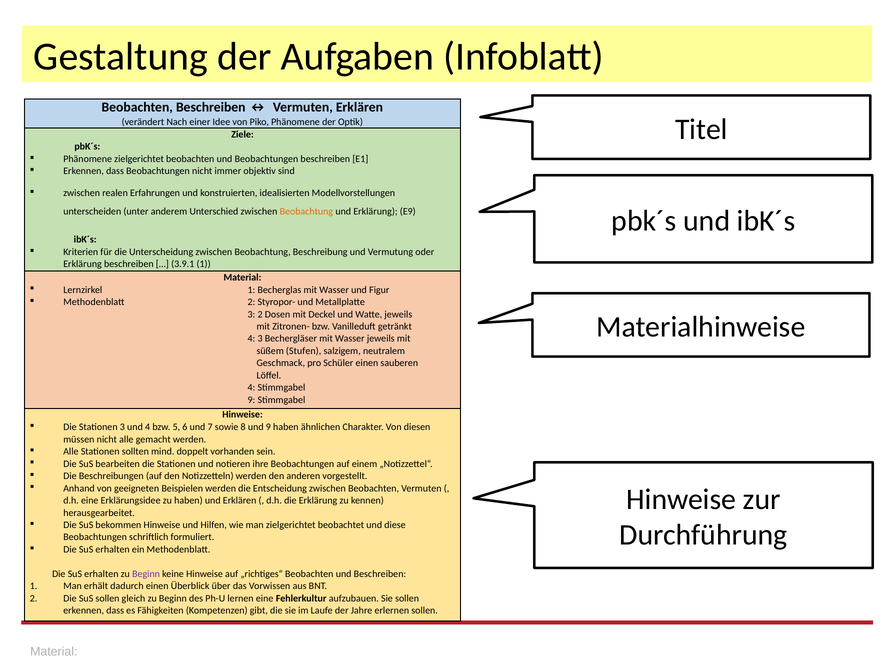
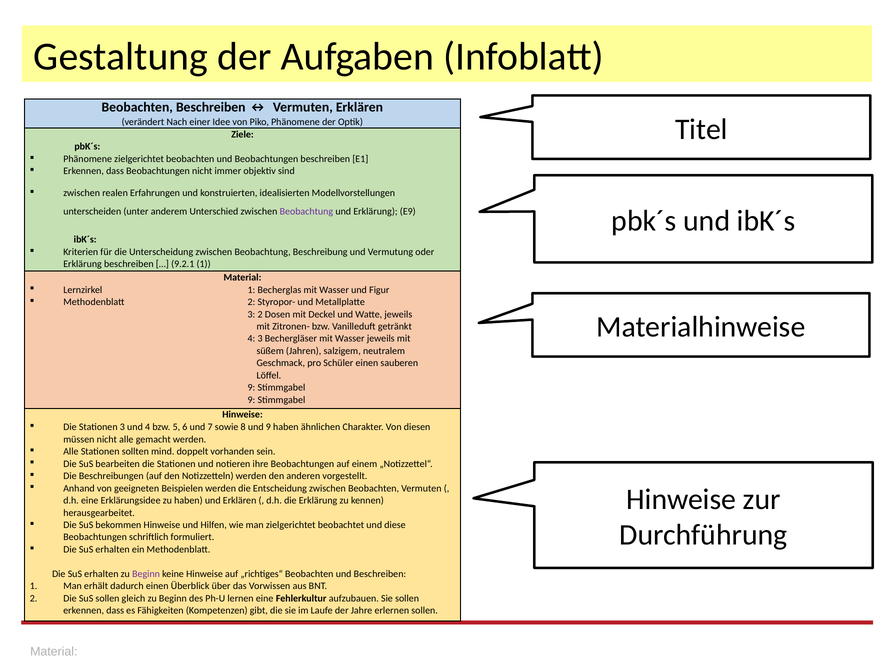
Beobachtung at (306, 211) colour: orange -> purple
3.9.1: 3.9.1 -> 9.2.1
Stufen: Stufen -> Jahren
4 at (251, 387): 4 -> 9
